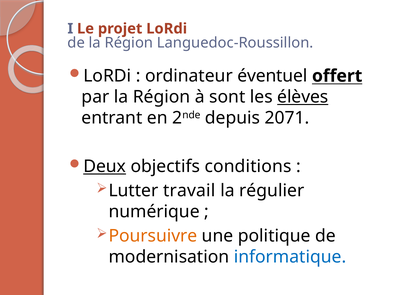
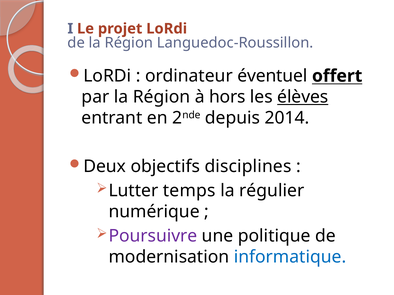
sont: sont -> hors
2071: 2071 -> 2014
Deux underline: present -> none
conditions: conditions -> disciplines
travail: travail -> temps
Poursuivre colour: orange -> purple
